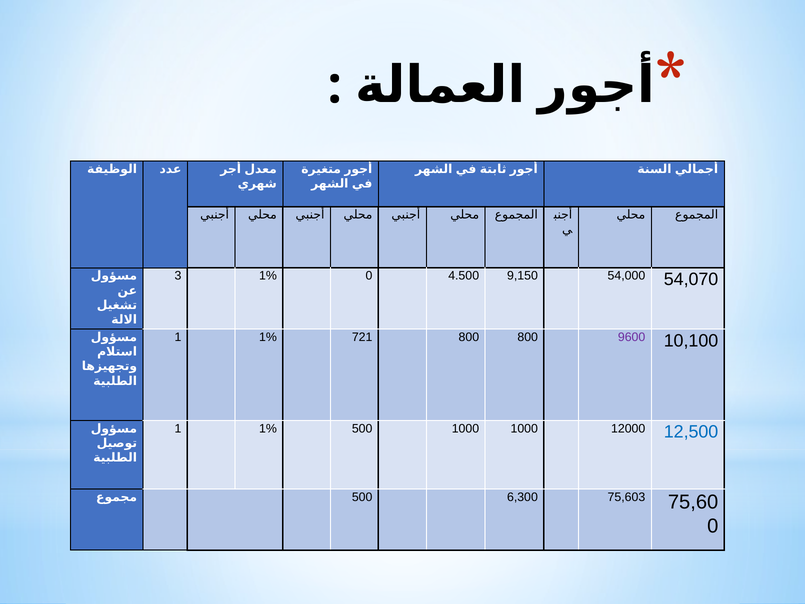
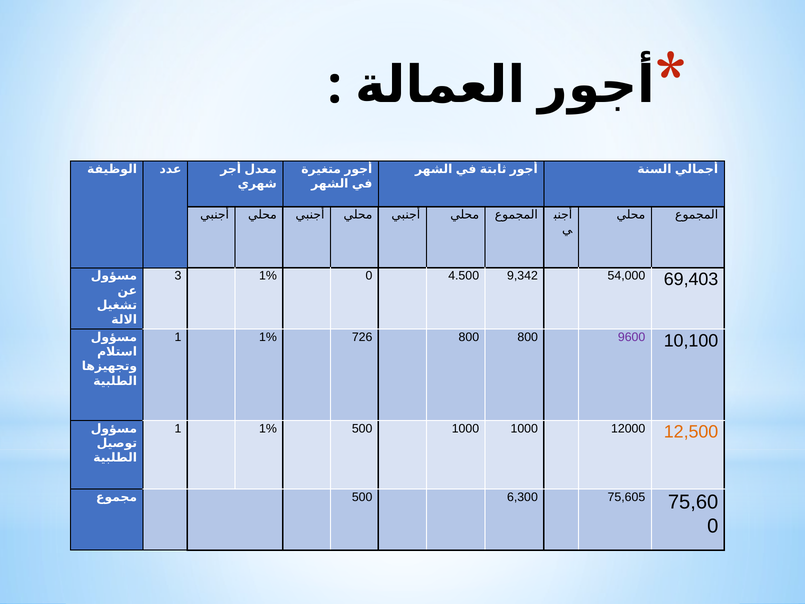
9,150: 9,150 -> 9,342
54,070: 54,070 -> 69,403
721: 721 -> 726
12,500 colour: blue -> orange
75,603: 75,603 -> 75,605
